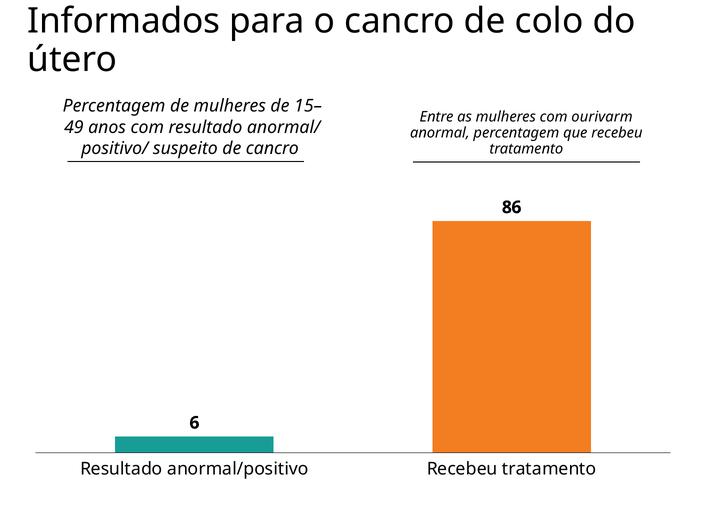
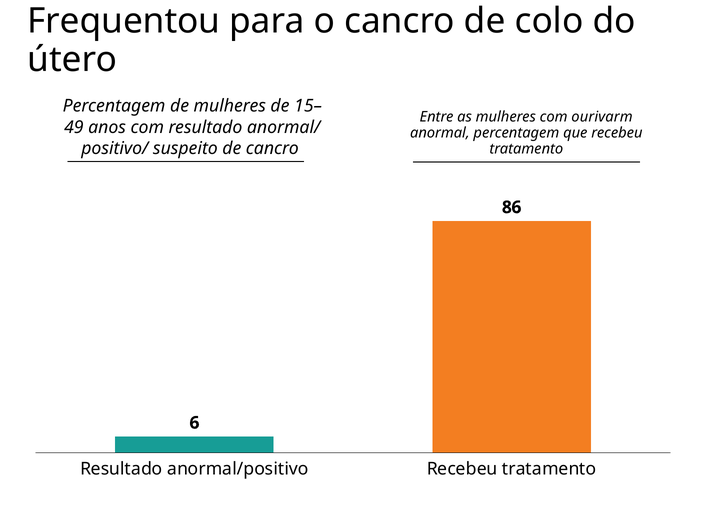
Informados: Informados -> Frequentou
